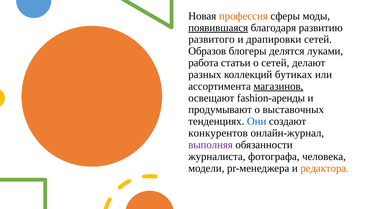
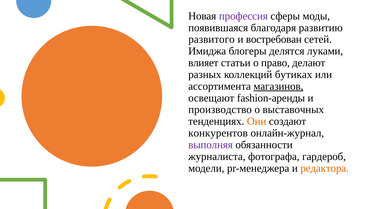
профессия colour: orange -> purple
появившаяся underline: present -> none
драпировки: драпировки -> востребован
Образов: Образов -> Имиджа
работа: работа -> влияет
о сетей: сетей -> право
продумывают: продумывают -> производство
Они colour: blue -> orange
человека: человека -> гардероб
